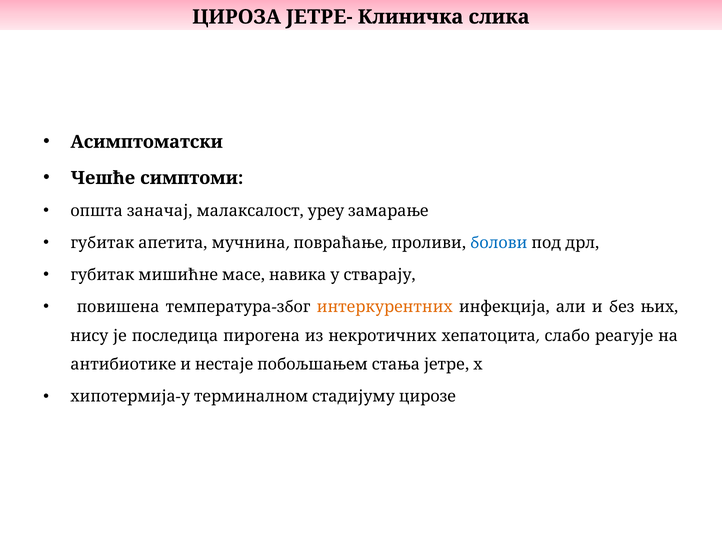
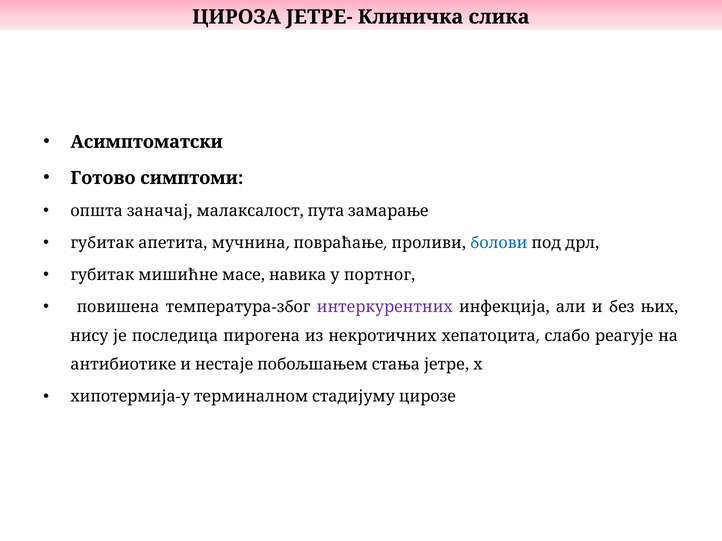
Чешће: Чешће -> Готово
уреу: уреу -> пута
стварају: стварају -> портног
интеркурентних colour: orange -> purple
